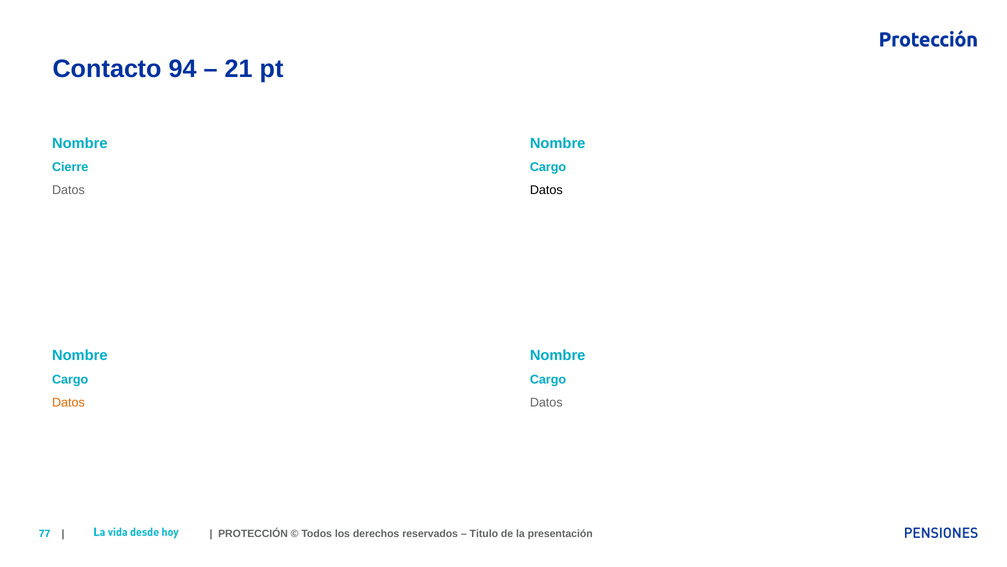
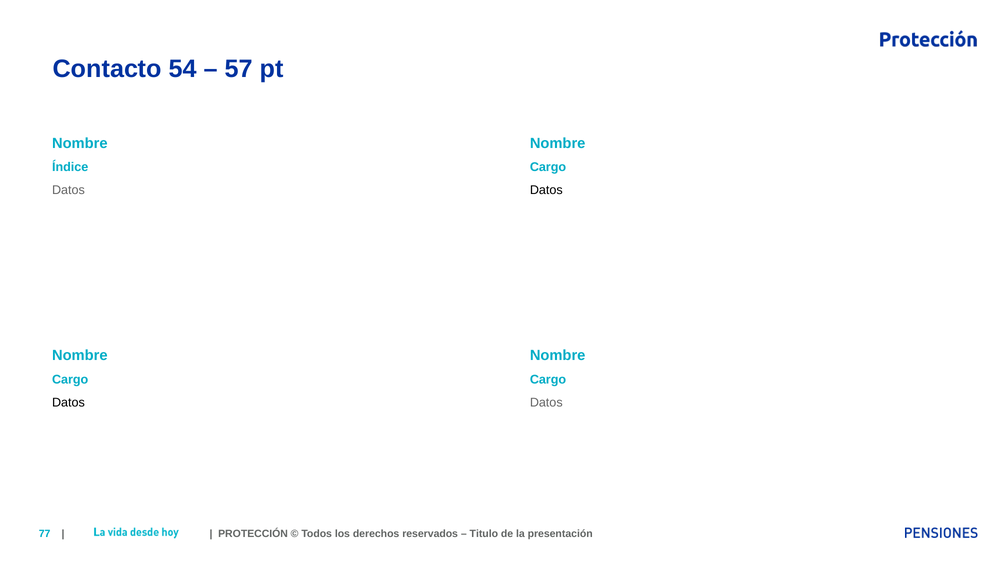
94: 94 -> 54
21: 21 -> 57
Cierre: Cierre -> Índice
Datos at (68, 402) colour: orange -> black
